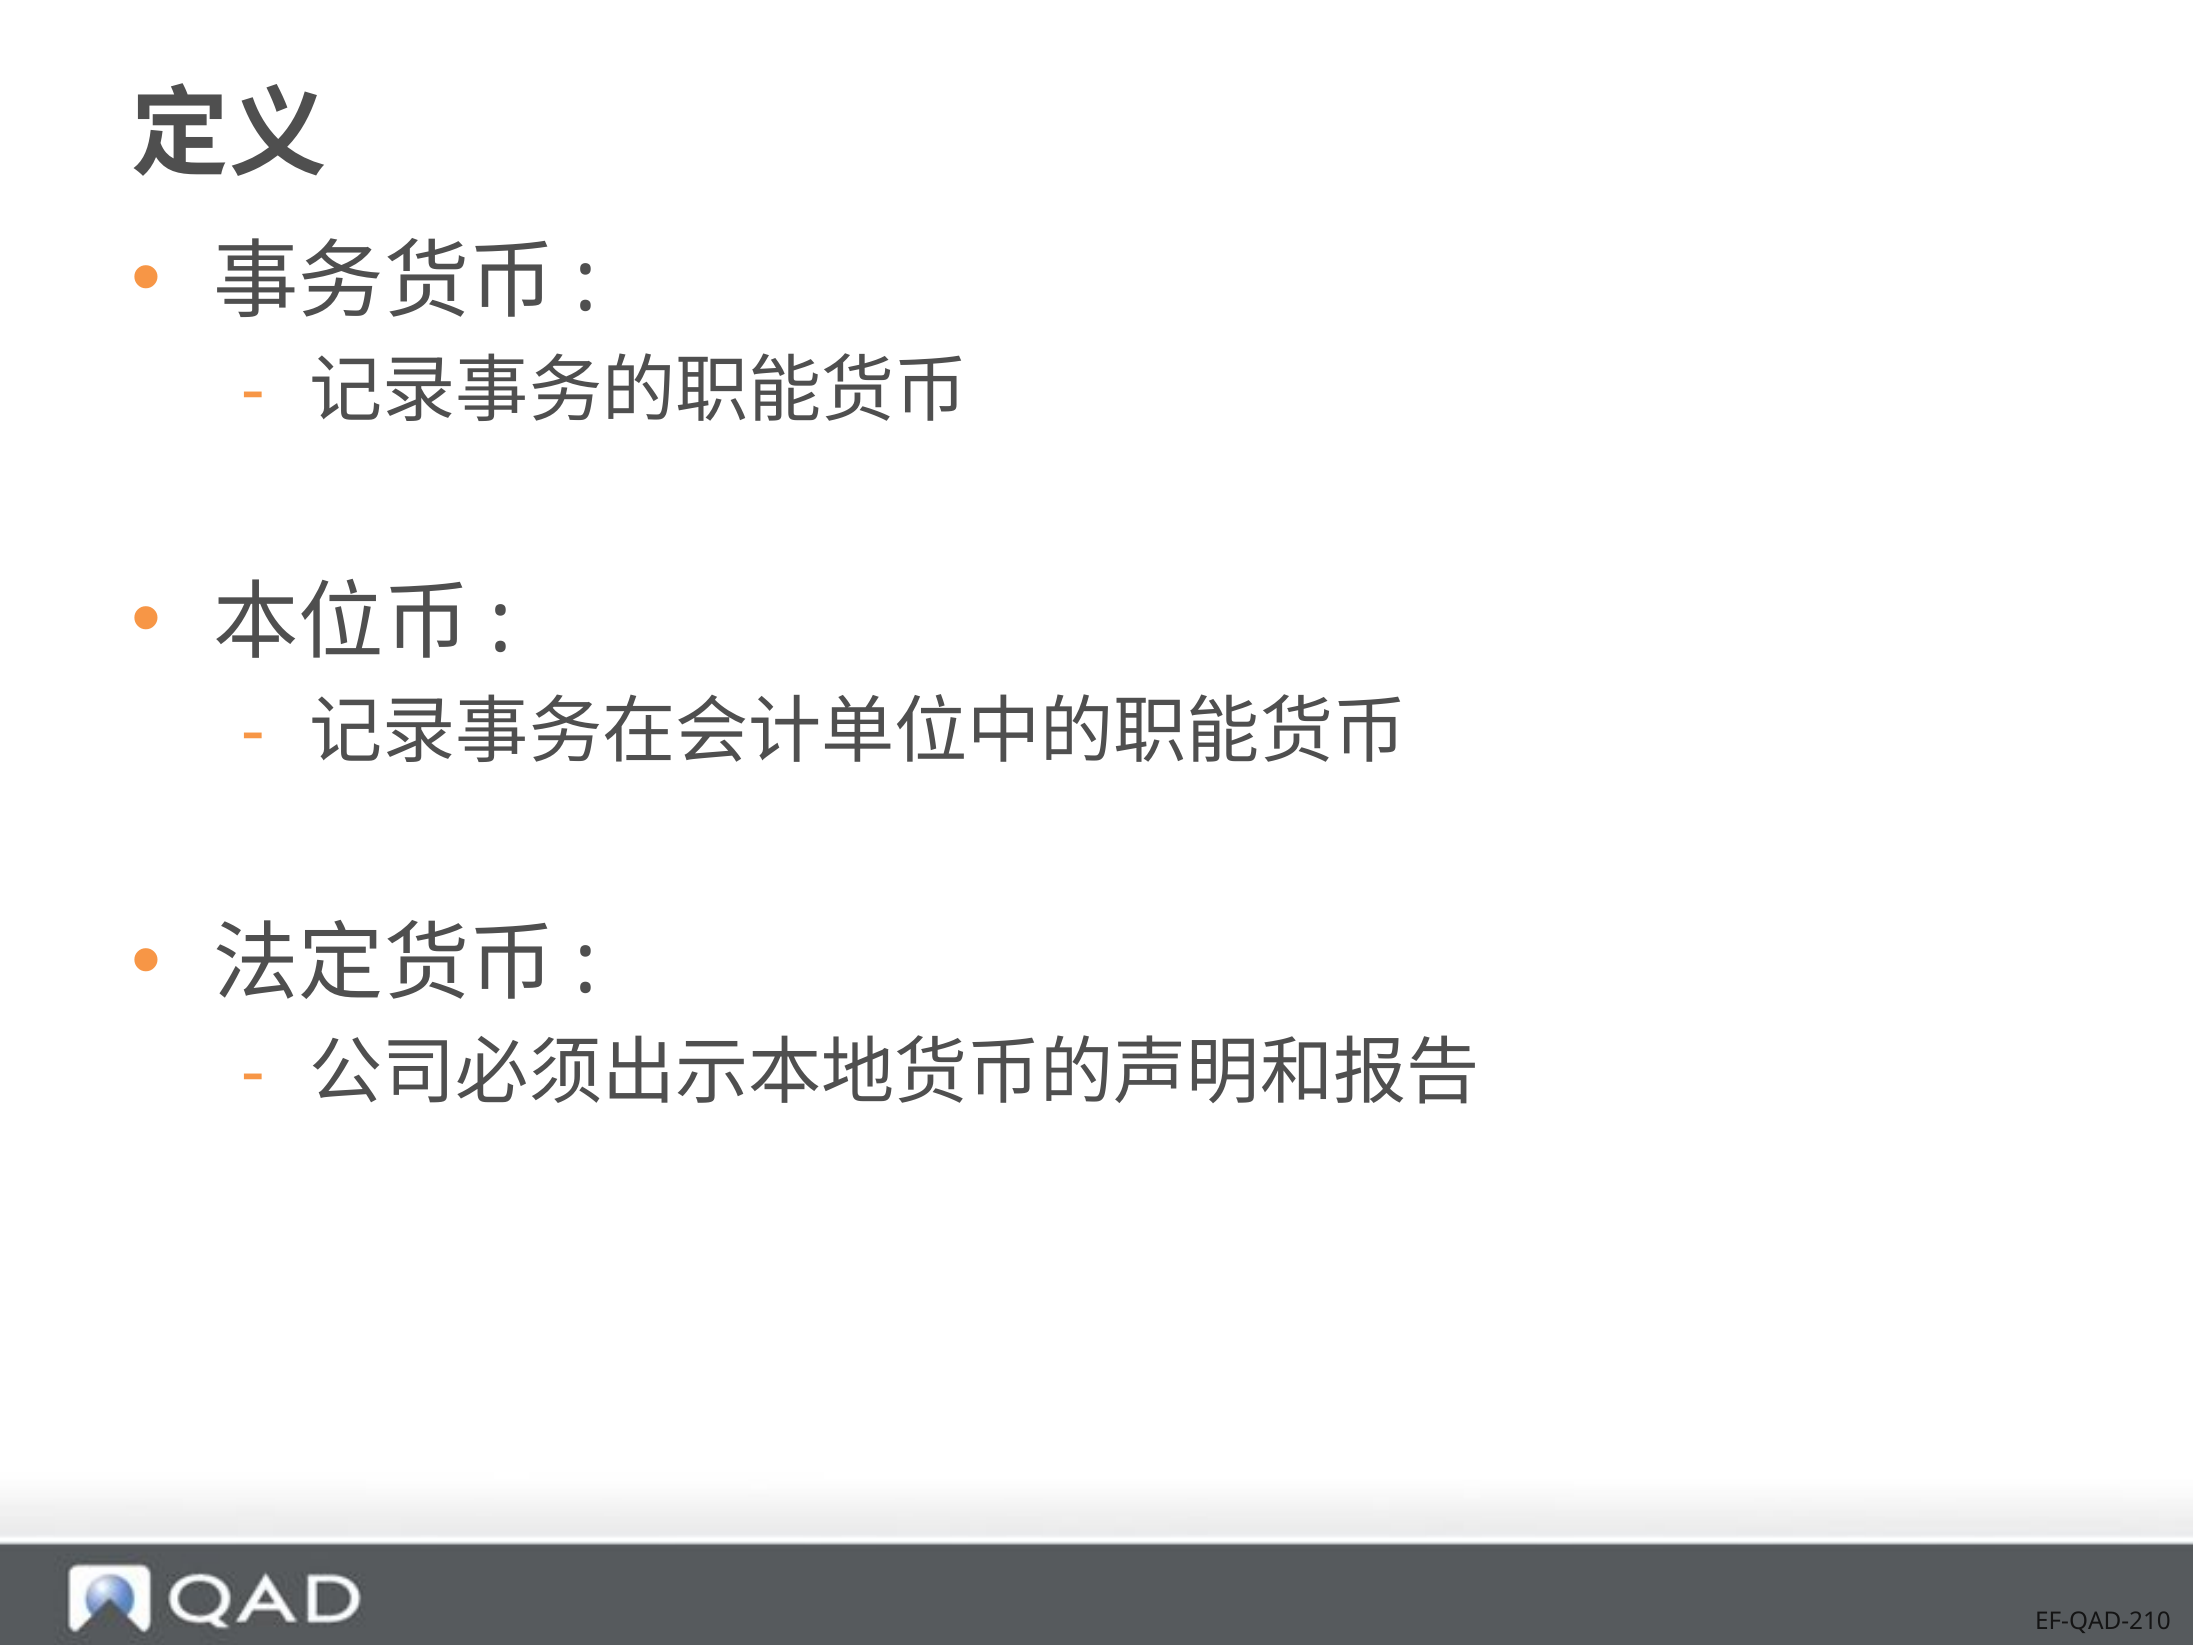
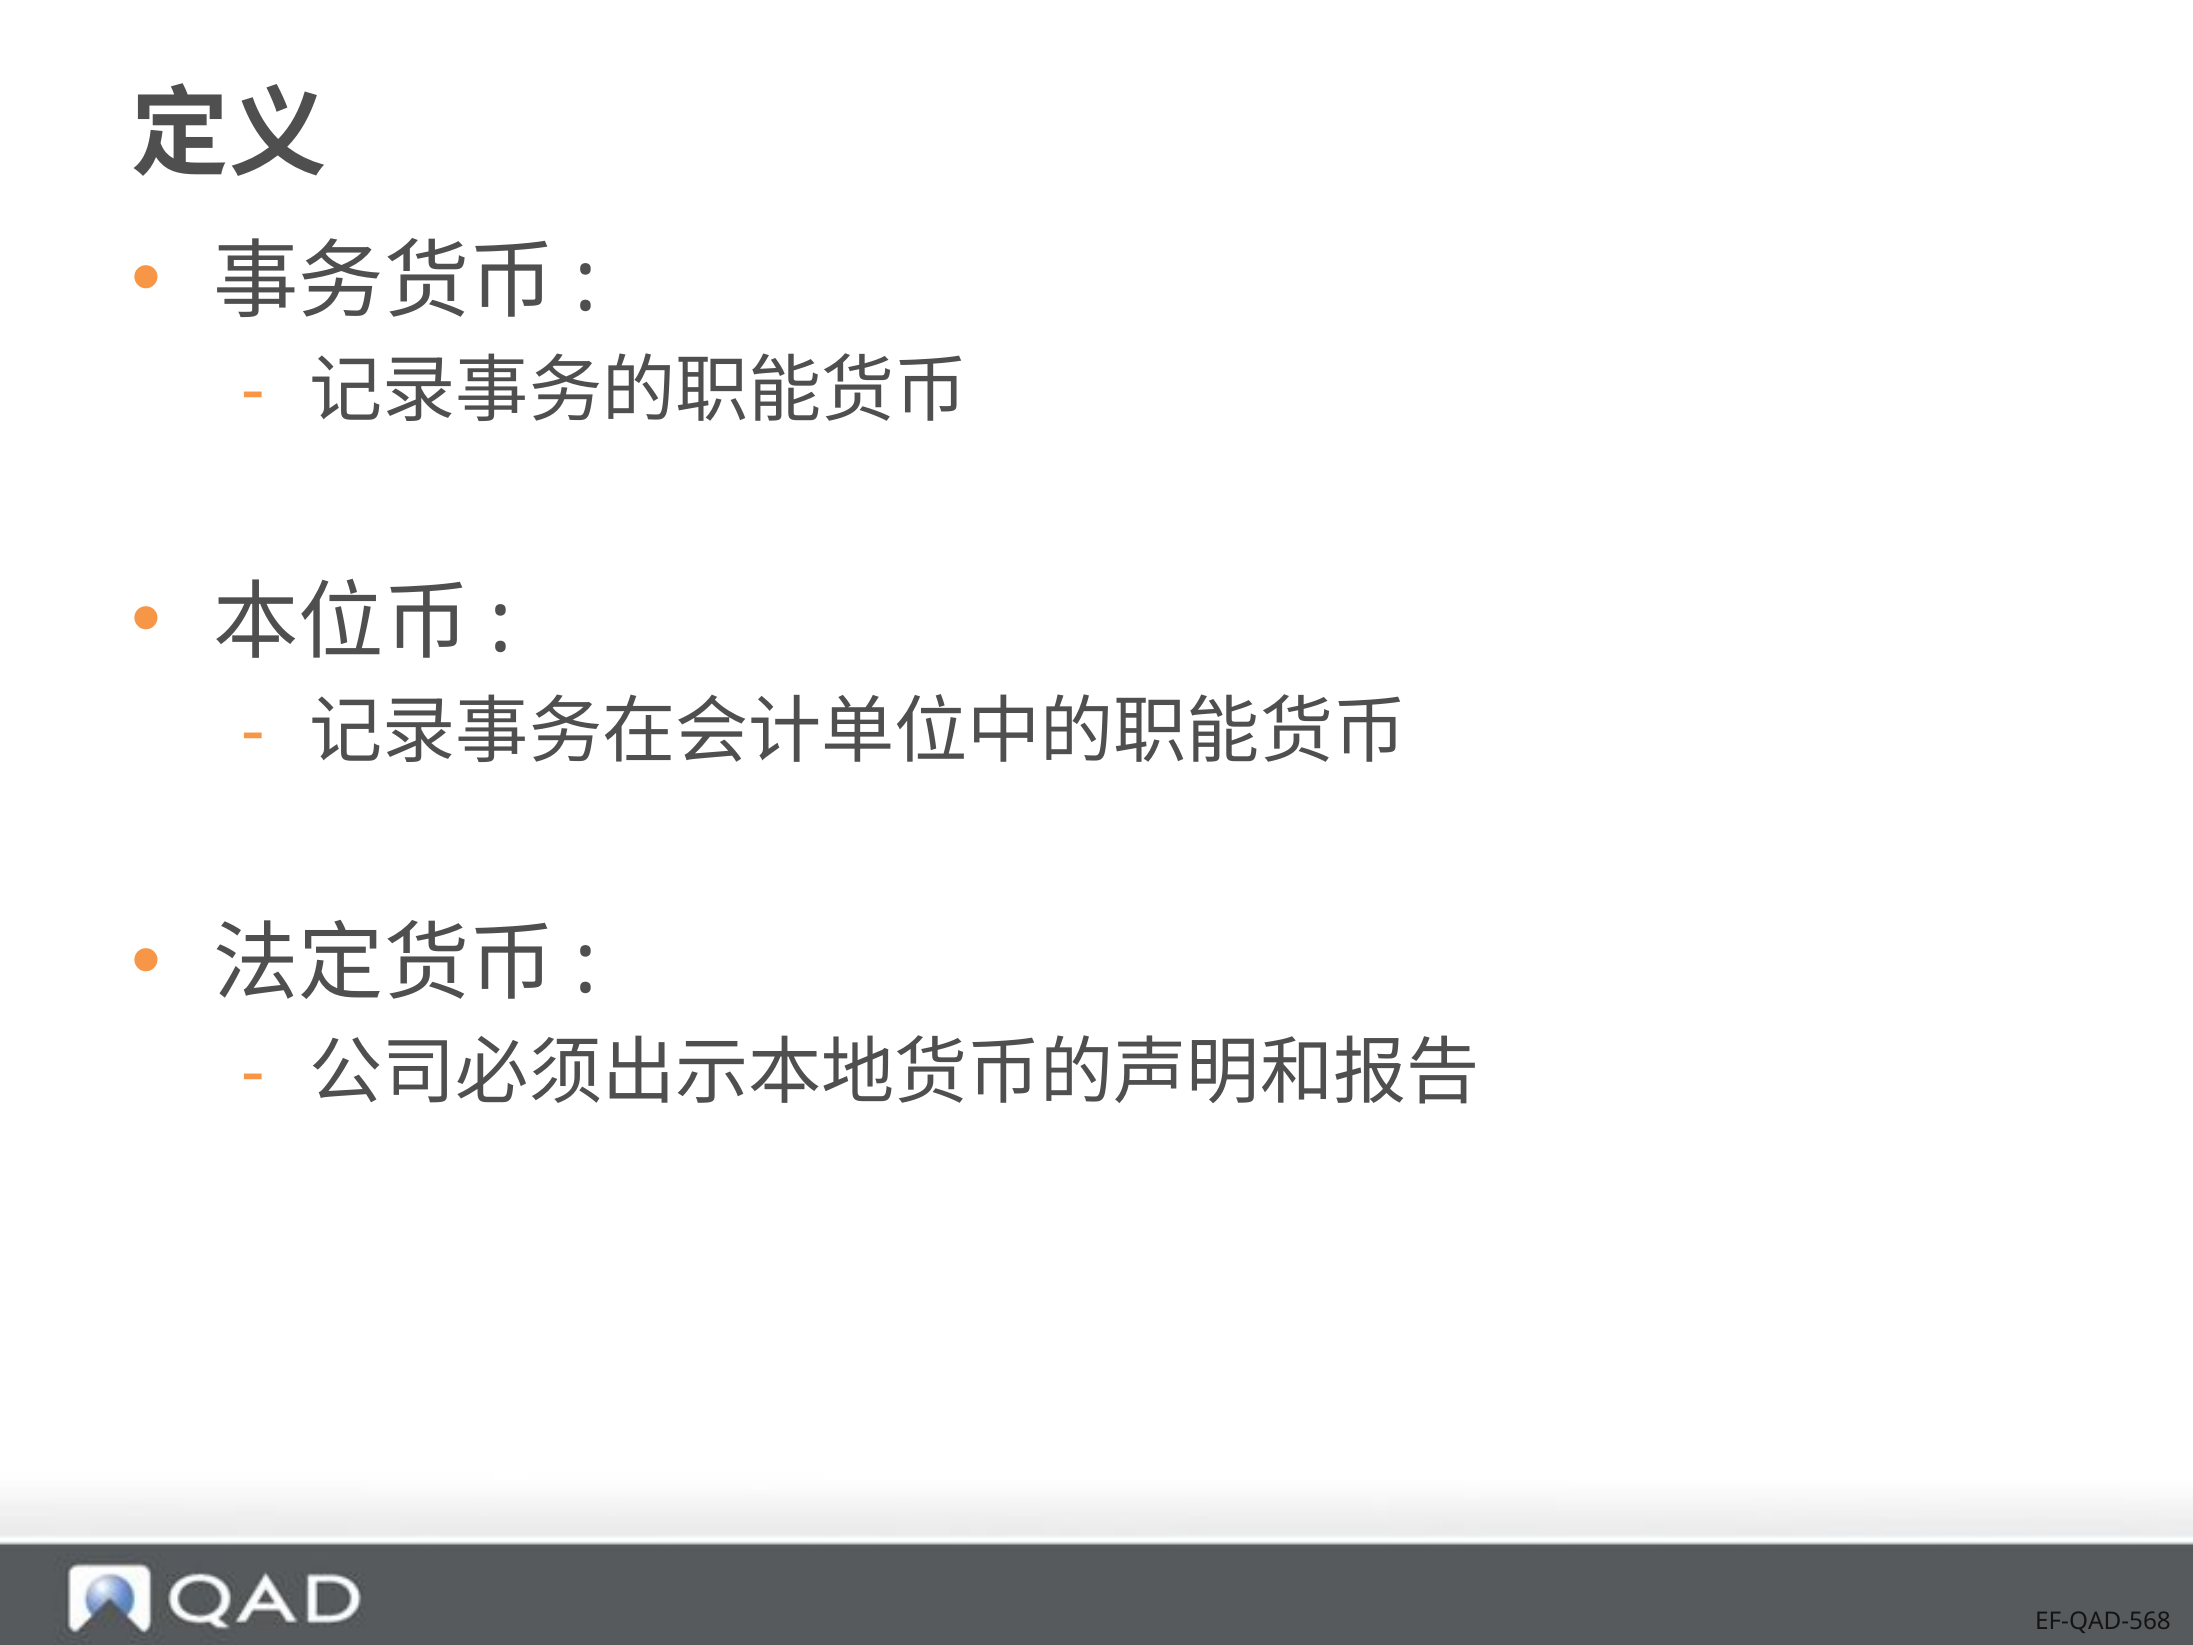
EF-QAD-210: EF-QAD-210 -> EF-QAD-568
